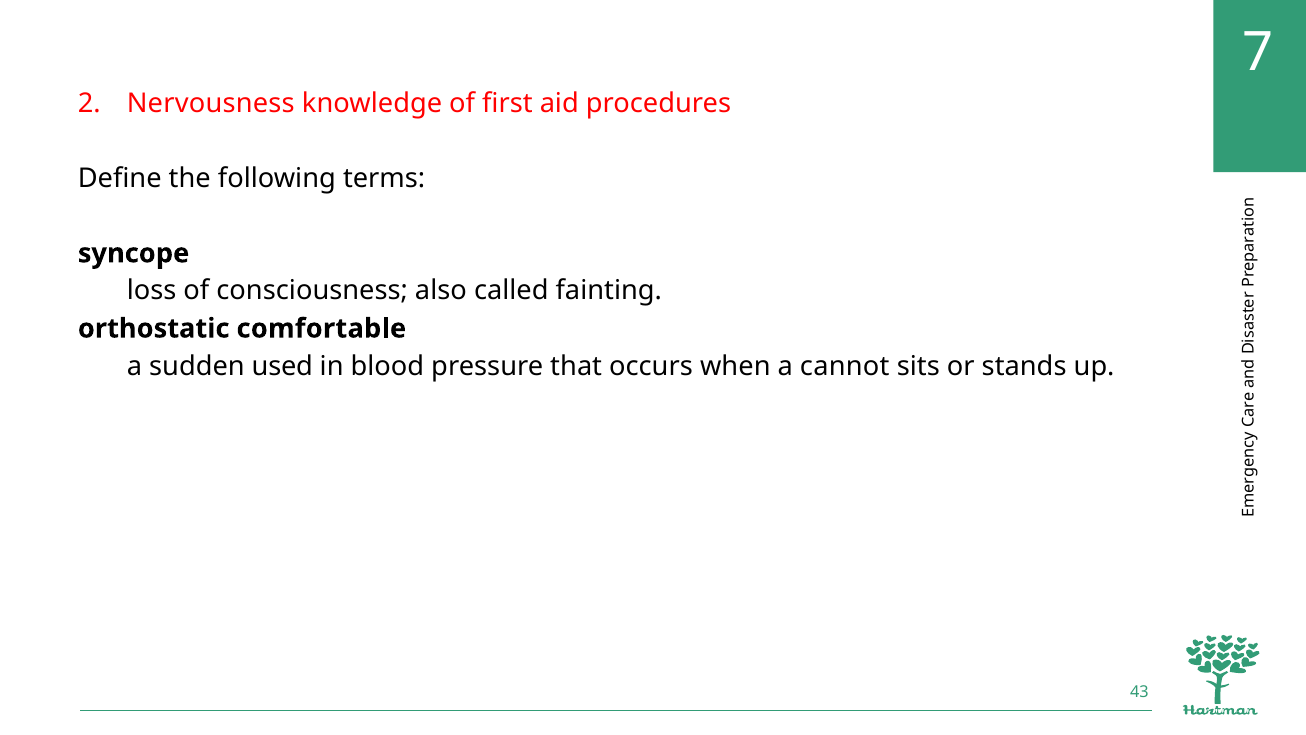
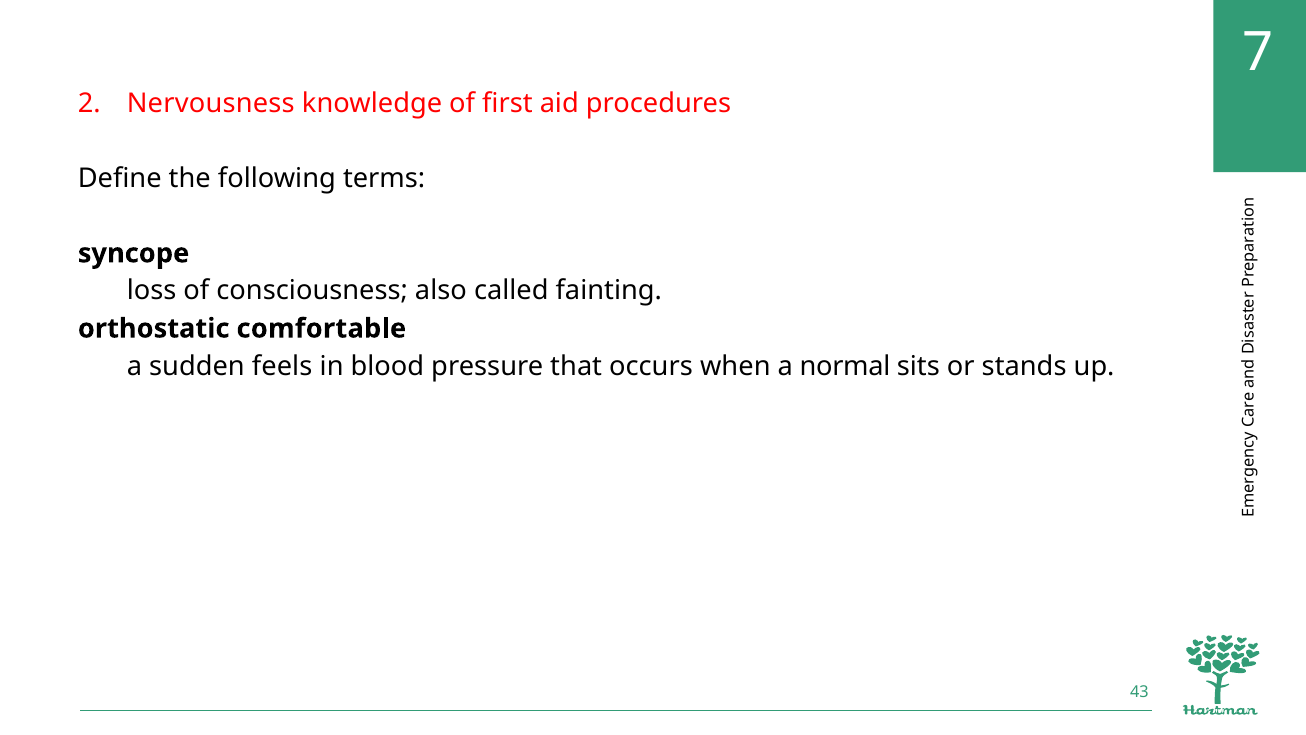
used: used -> feels
cannot: cannot -> normal
